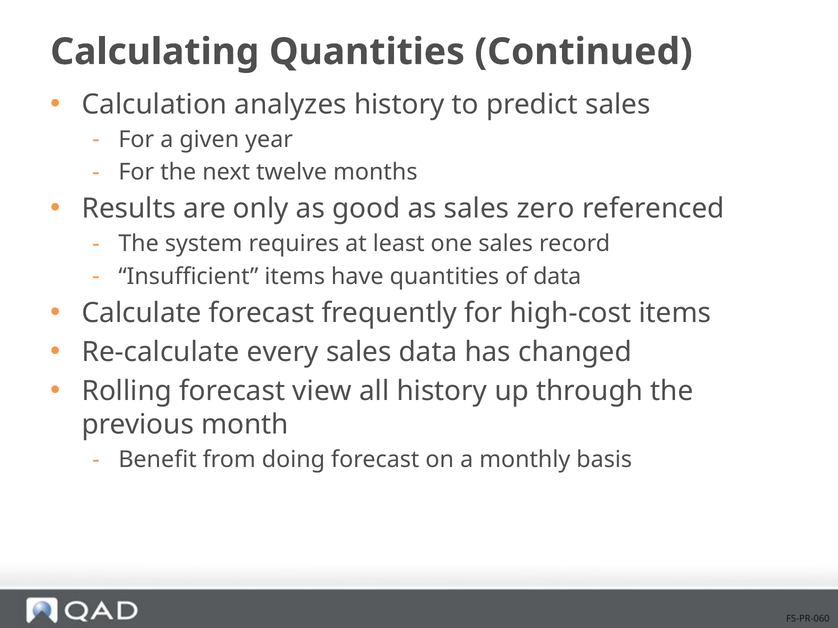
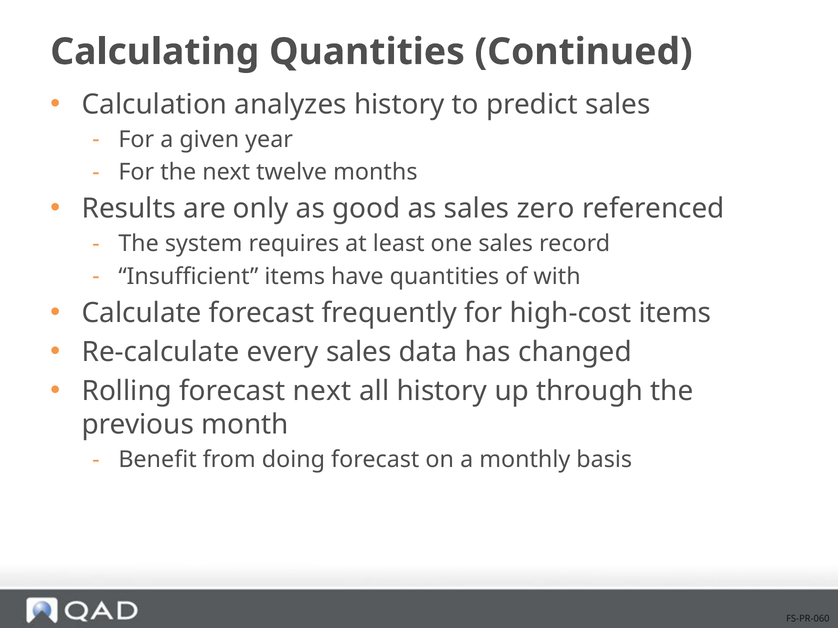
of data: data -> with
forecast view: view -> next
